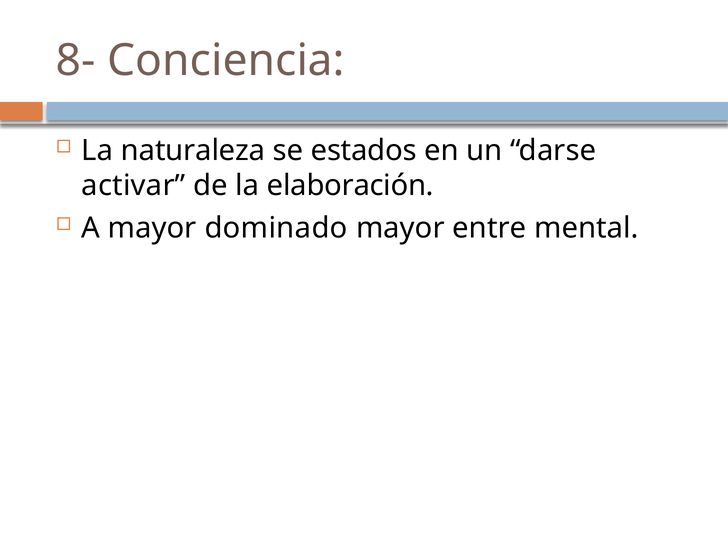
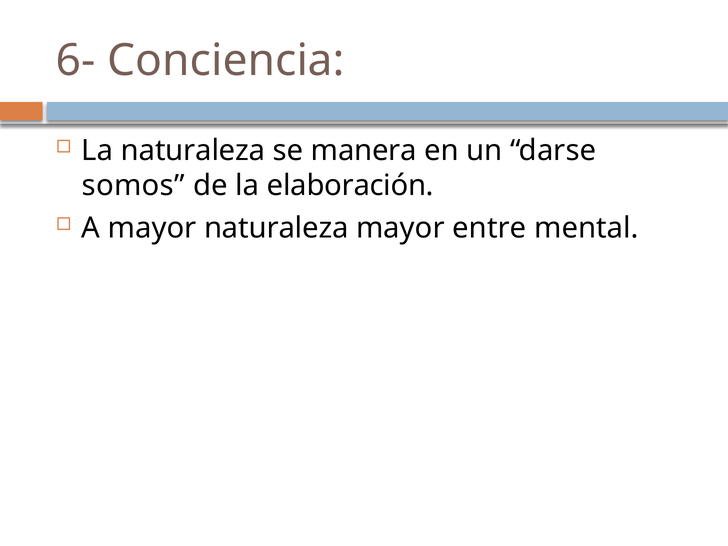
8-: 8- -> 6-
estados: estados -> manera
activar: activar -> somos
mayor dominado: dominado -> naturaleza
